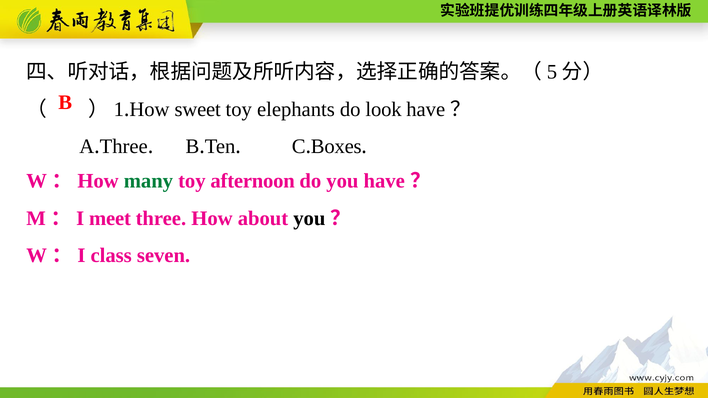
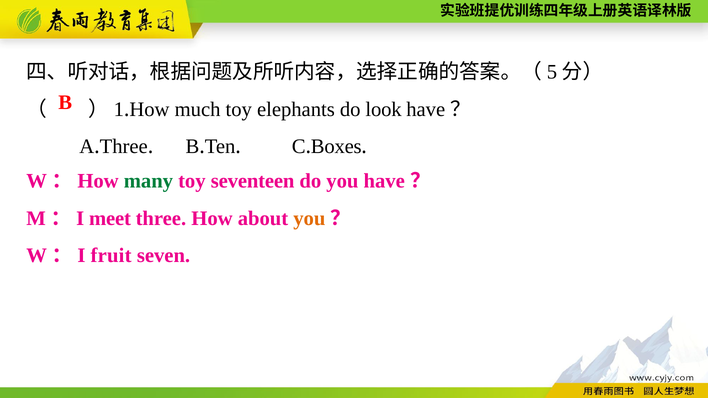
sweet: sweet -> much
afternoon: afternoon -> seventeen
you at (309, 218) colour: black -> orange
class: class -> fruit
